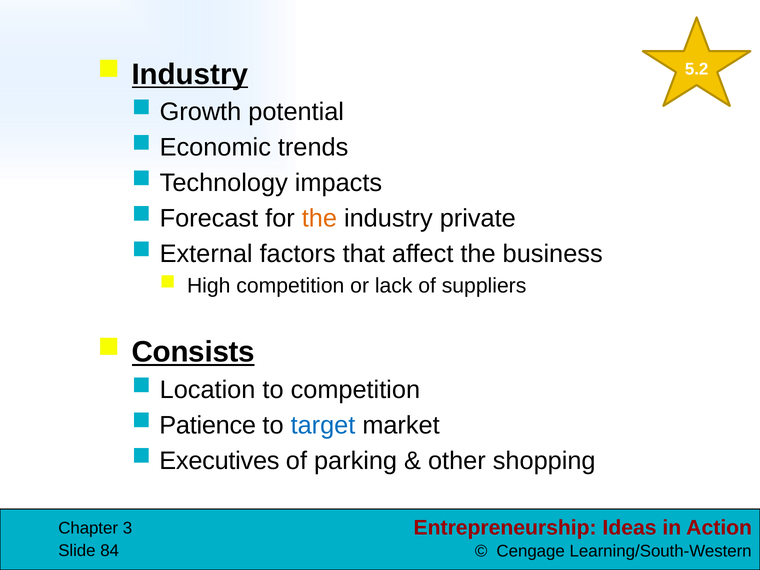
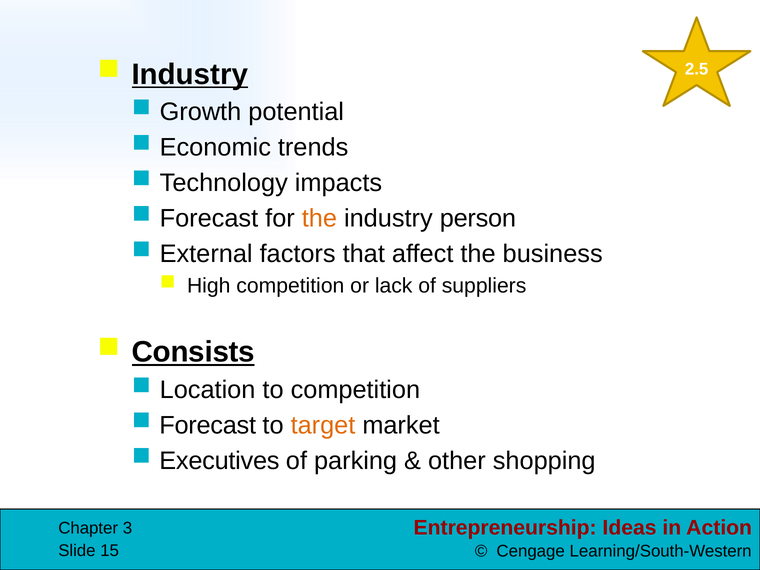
5.2: 5.2 -> 2.5
private: private -> person
Patience at (208, 425): Patience -> Forecast
target colour: blue -> orange
84: 84 -> 15
